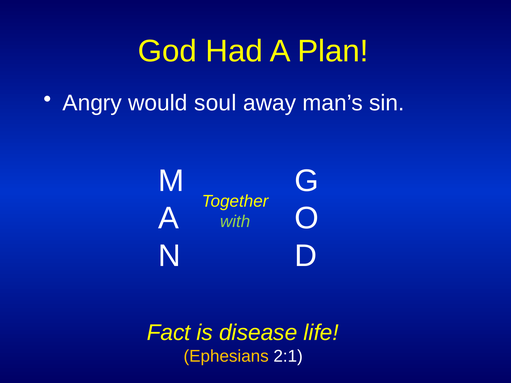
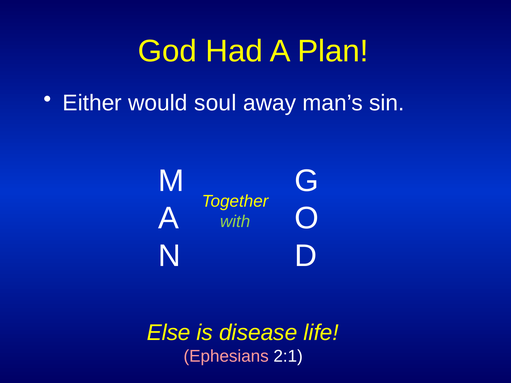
Angry: Angry -> Either
Fact: Fact -> Else
Ephesians colour: yellow -> pink
